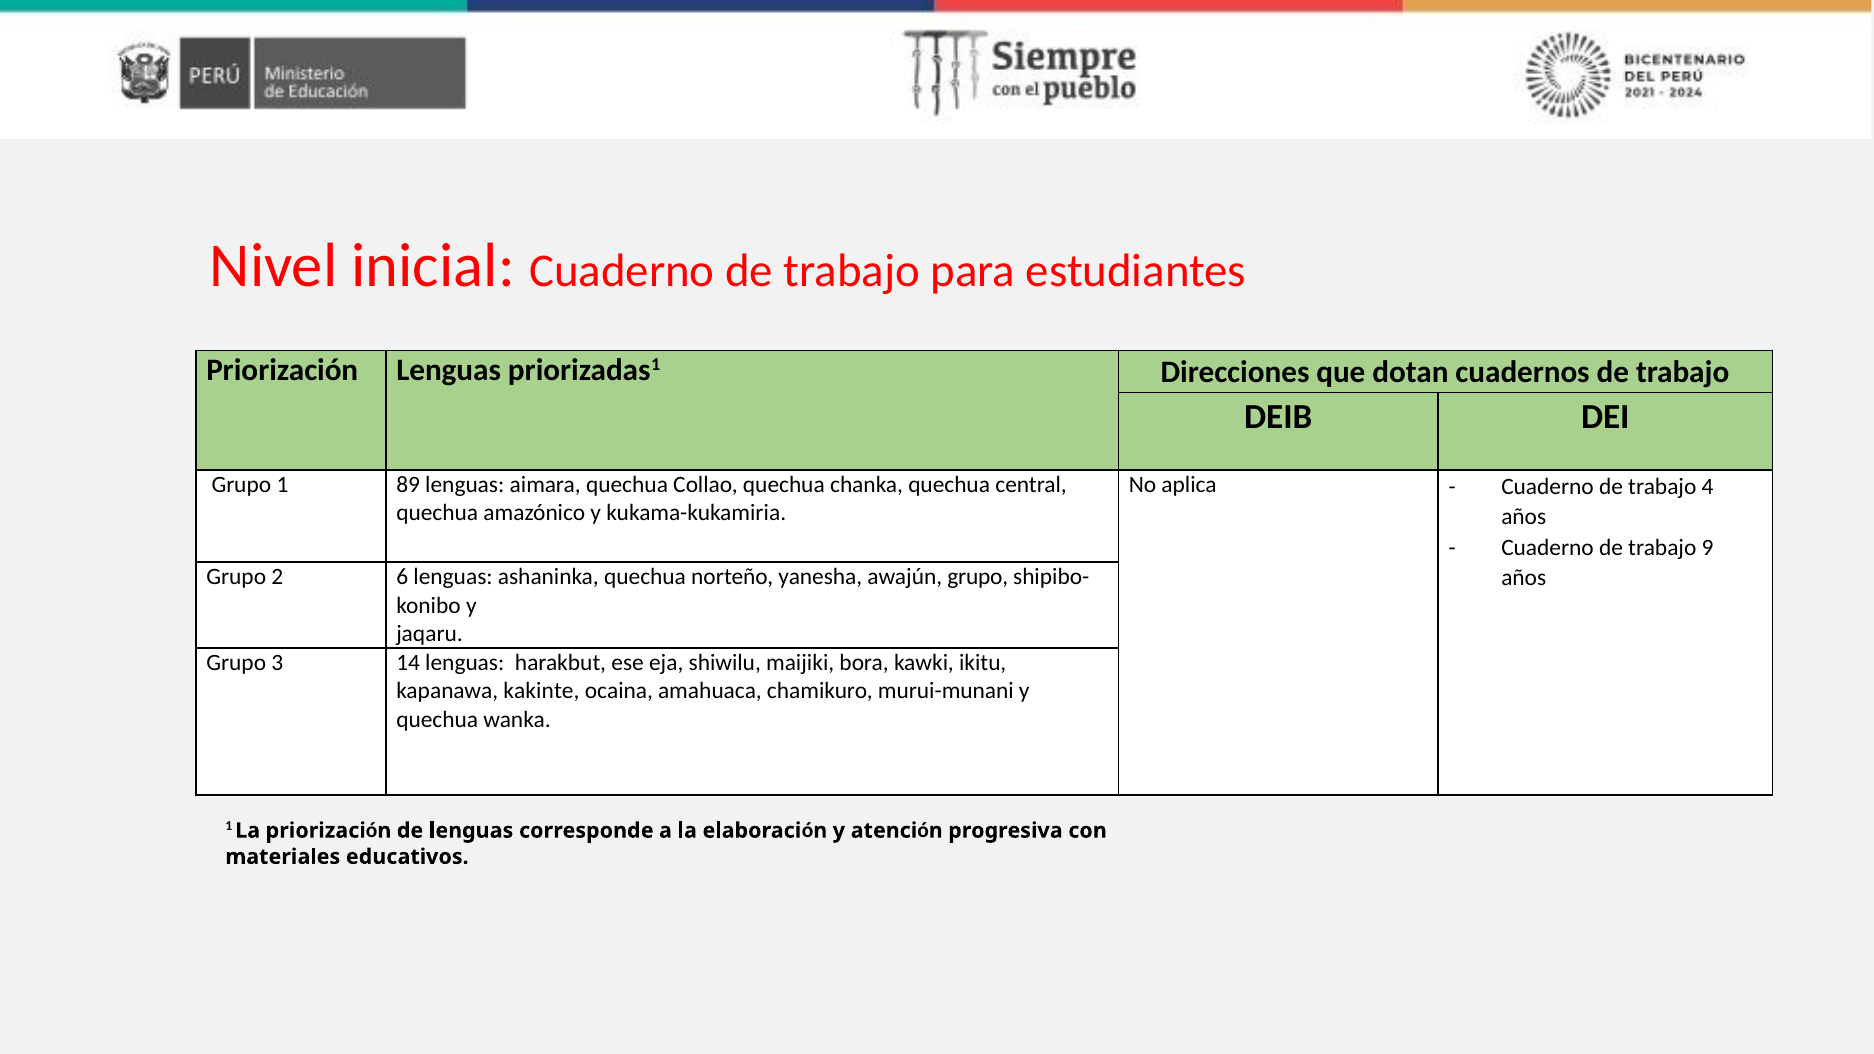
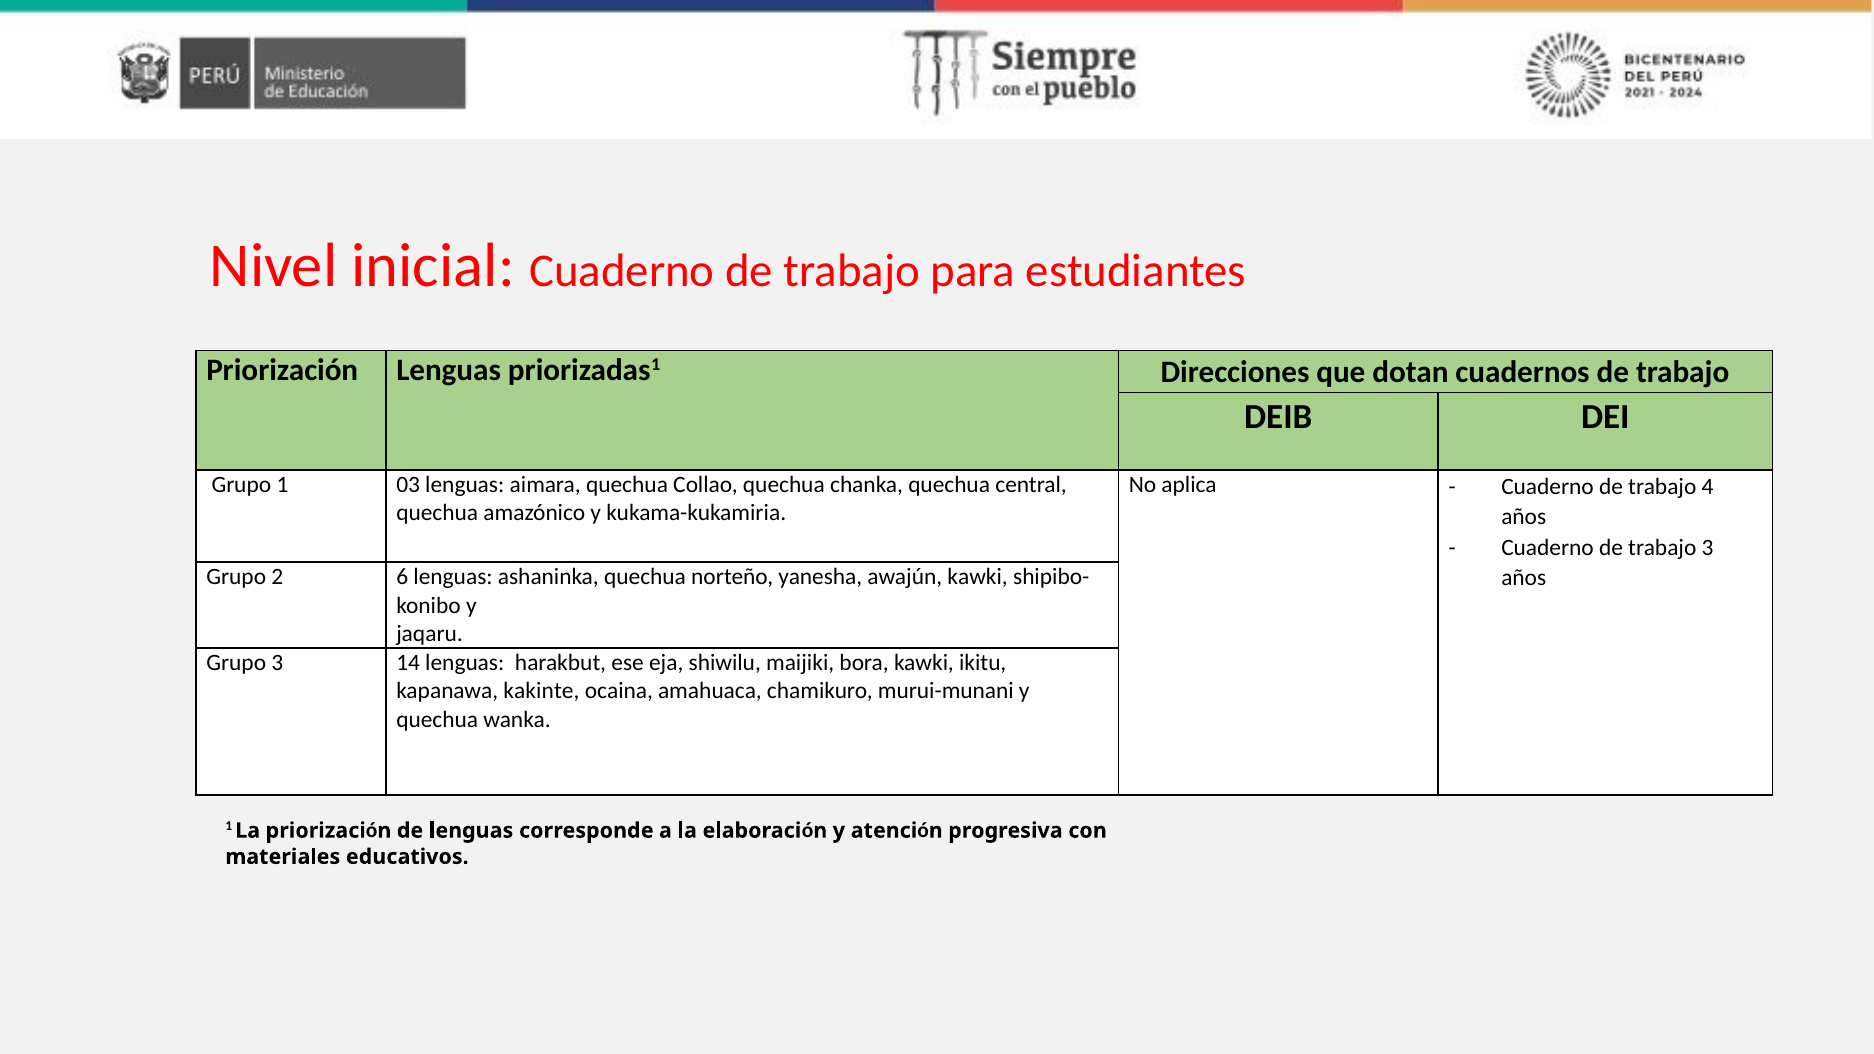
89: 89 -> 03
trabajo 9: 9 -> 3
awajún grupo: grupo -> kawki
